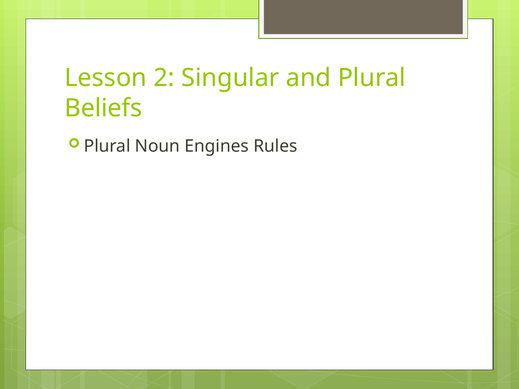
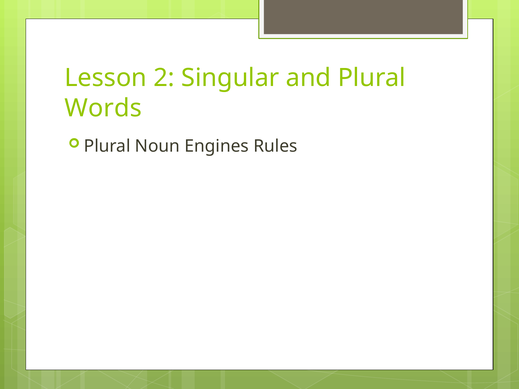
Beliefs: Beliefs -> Words
